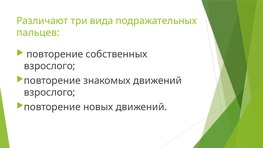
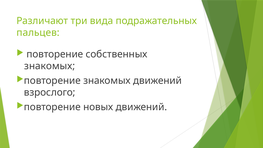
взрослого at (50, 66): взрослого -> знакомых
